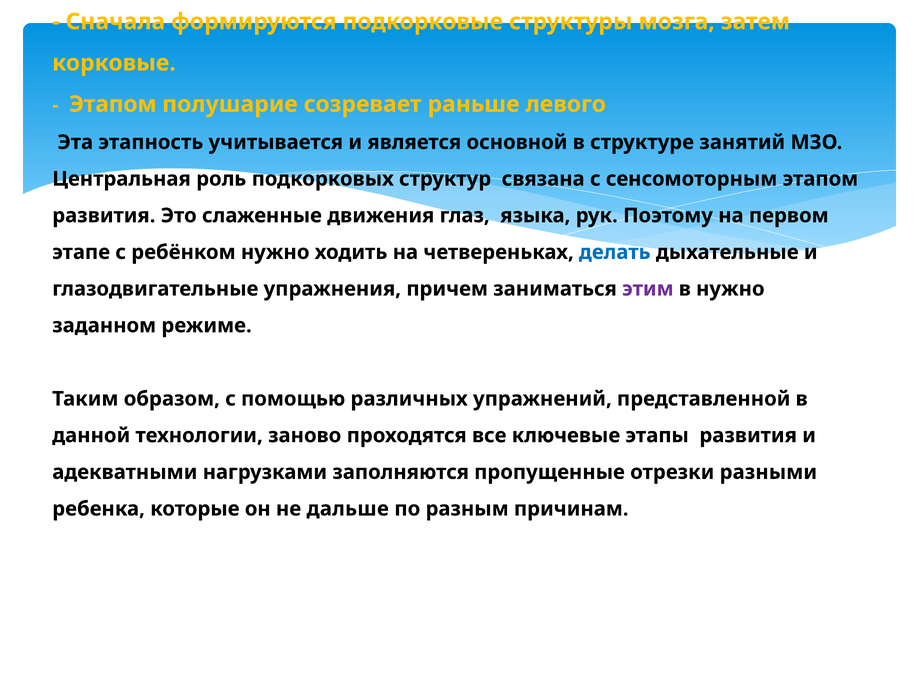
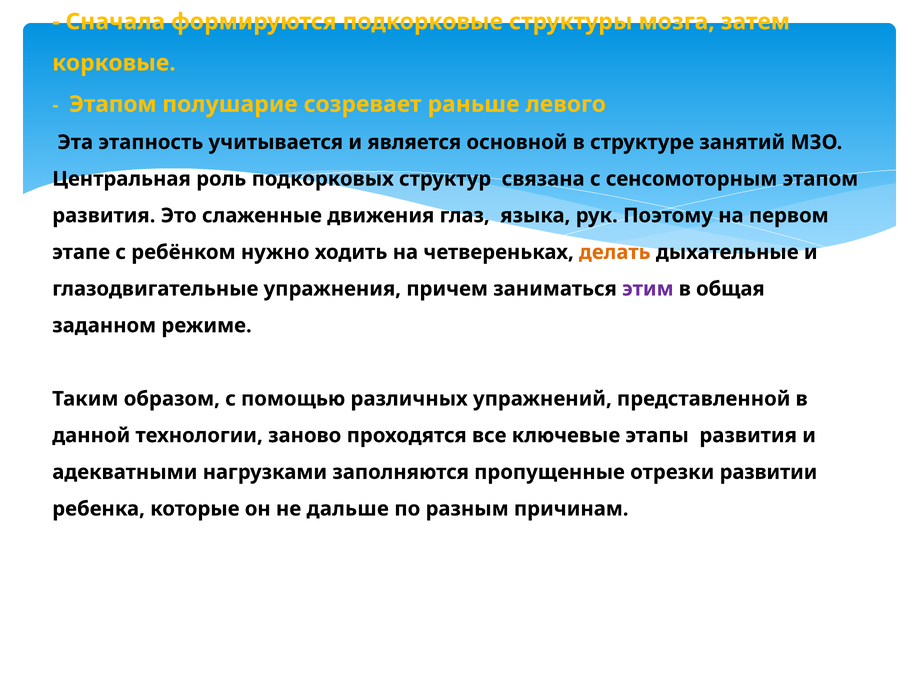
делать colour: blue -> orange
в нужно: нужно -> общая
разными: разными -> развитии
